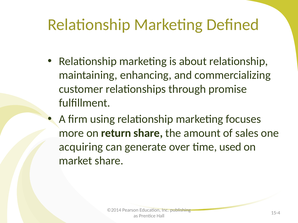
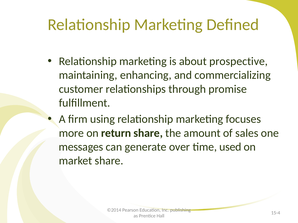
about relationship: relationship -> prospective
acquiring: acquiring -> messages
